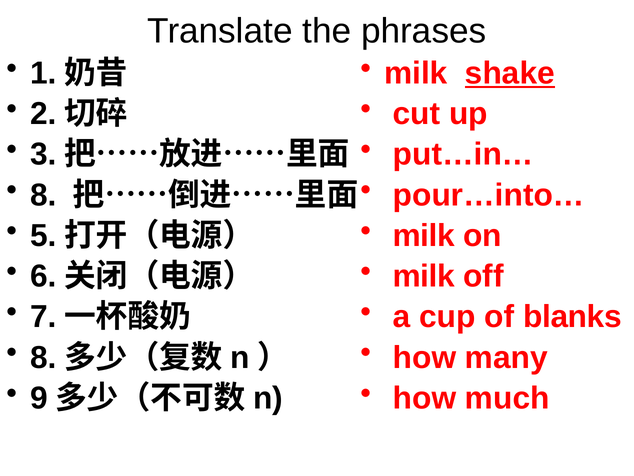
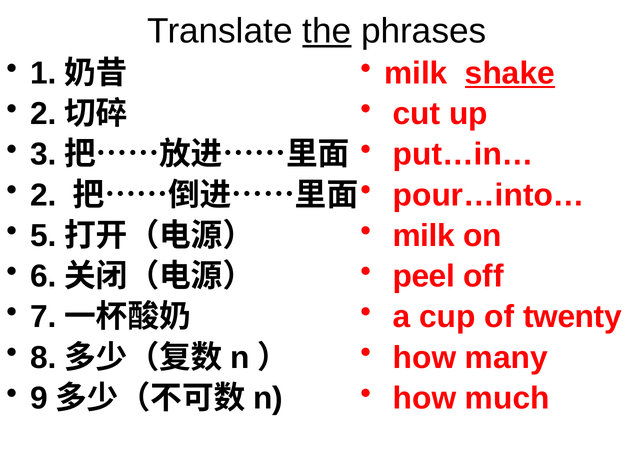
the underline: none -> present
8 at (43, 195): 8 -> 2
milk at (424, 276): milk -> peel
blanks: blanks -> twenty
